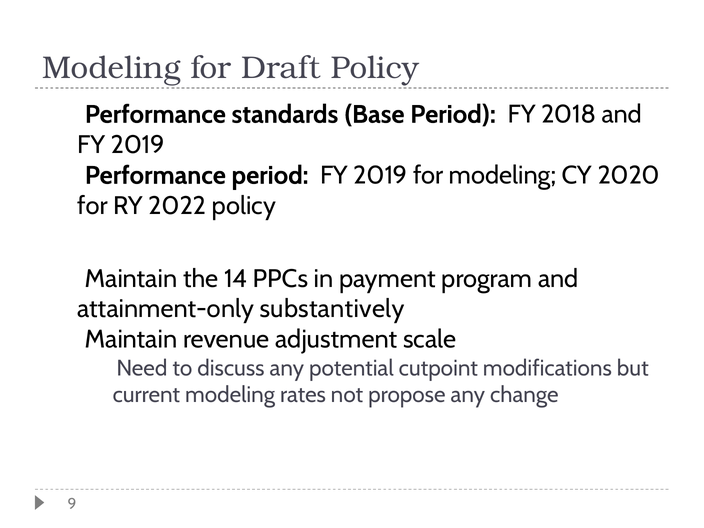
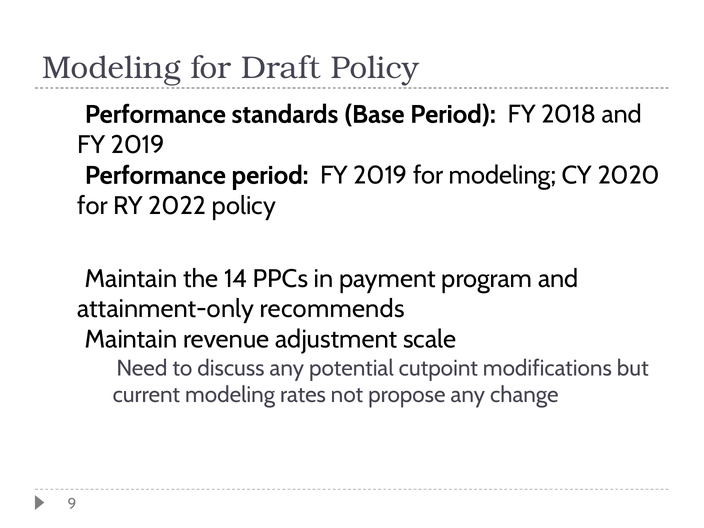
substantively: substantively -> recommends
